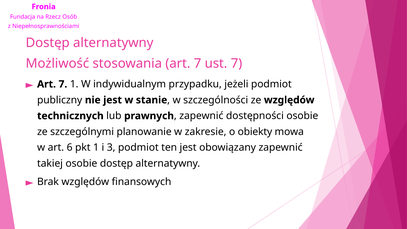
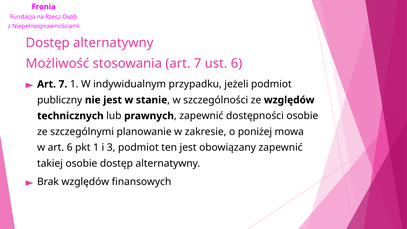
ust 7: 7 -> 6
obiekty: obiekty -> poniżej
